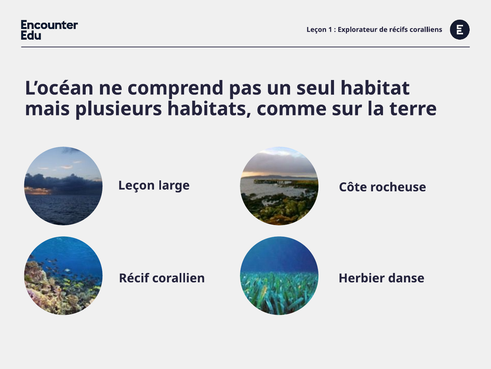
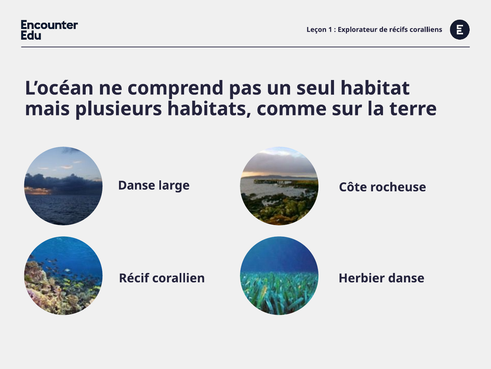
Leçon at (137, 185): Leçon -> Danse
